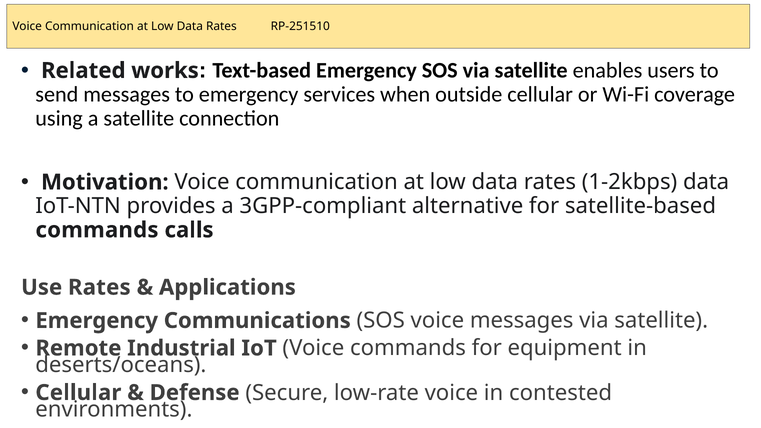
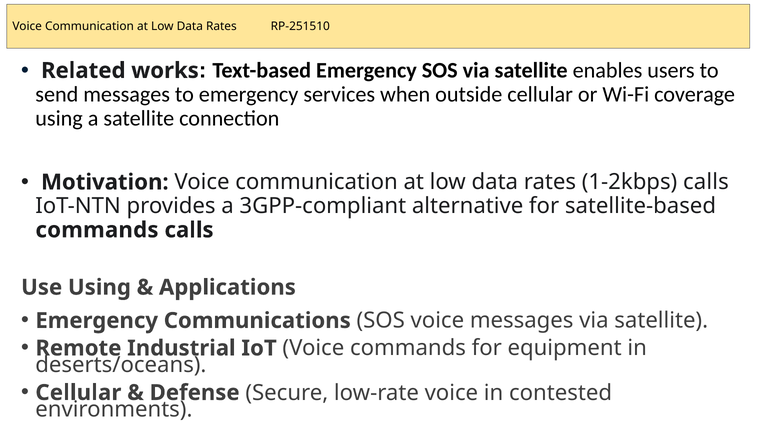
1-2kbps data: data -> calls
Use Rates: Rates -> Using
